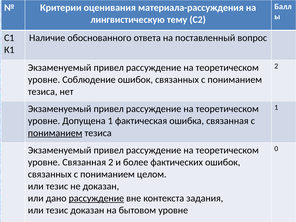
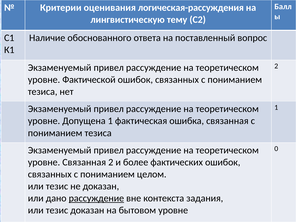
материала-рассуждения: материала-рассуждения -> логическая-рассуждения
Соблюдение: Соблюдение -> Фактической
пониманием at (55, 133) underline: present -> none
